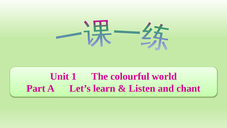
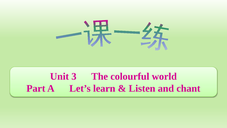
1: 1 -> 3
